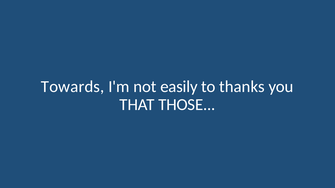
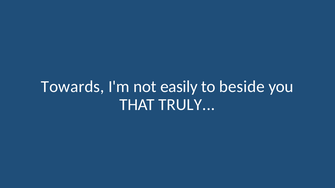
thanks: thanks -> beside
THOSE: THOSE -> TRULY
